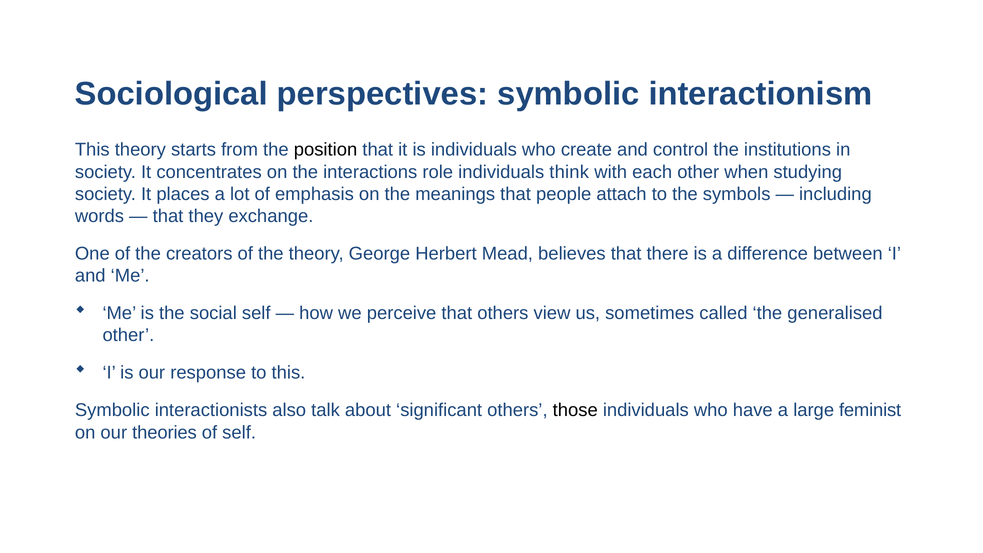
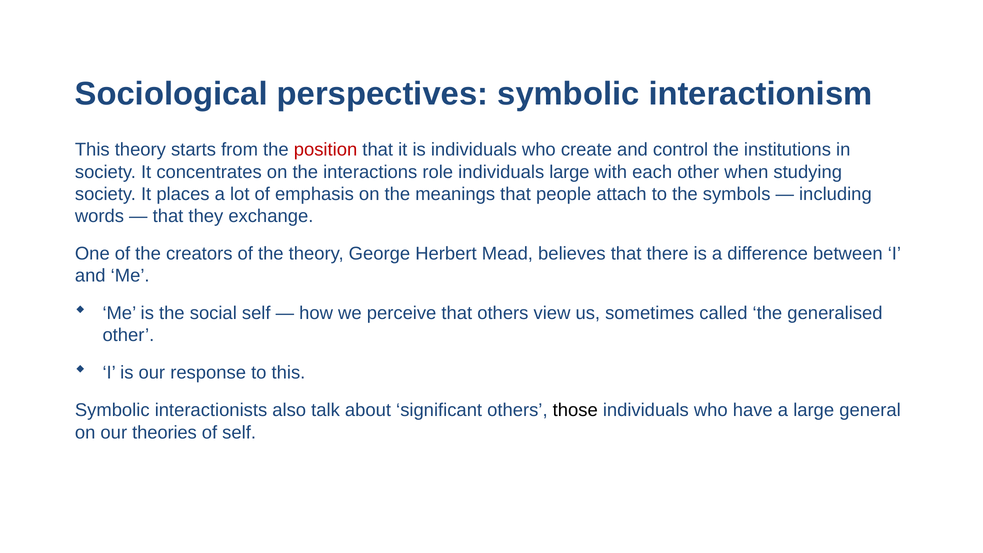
position colour: black -> red
individuals think: think -> large
feminist: feminist -> general
